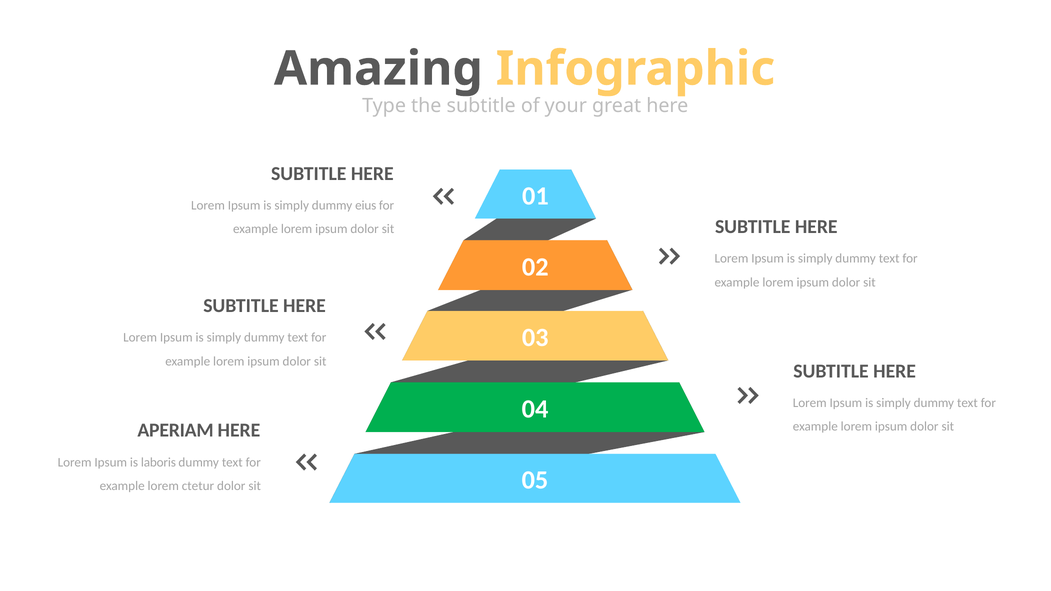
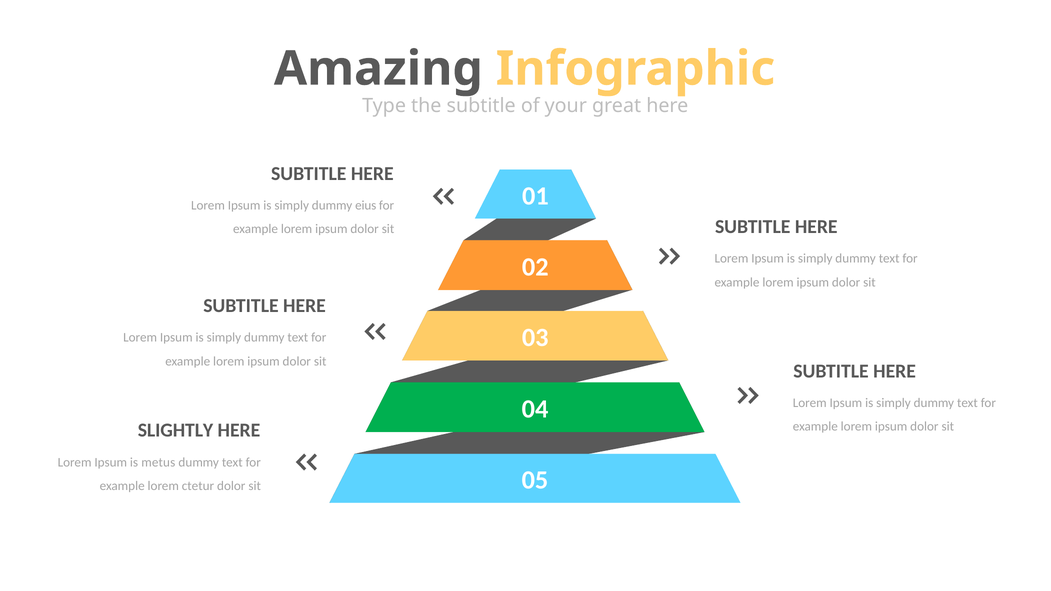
APERIAM: APERIAM -> SLIGHTLY
laboris: laboris -> metus
